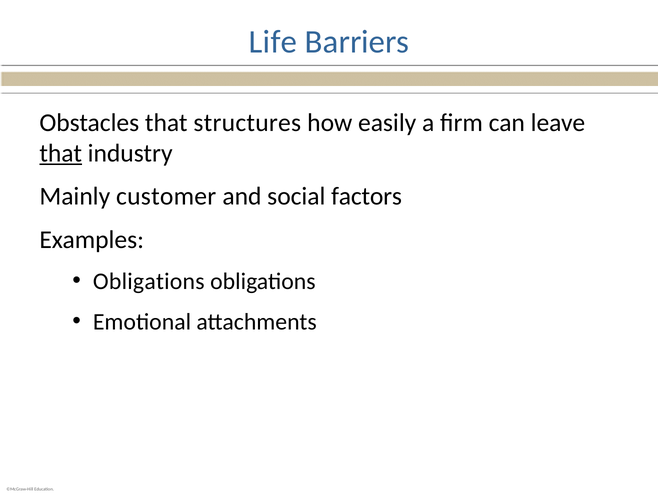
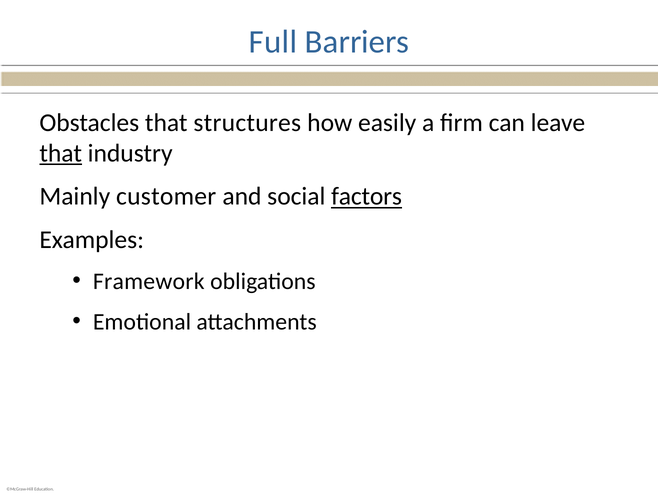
Life: Life -> Full
factors underline: none -> present
Obligations at (149, 281): Obligations -> Framework
